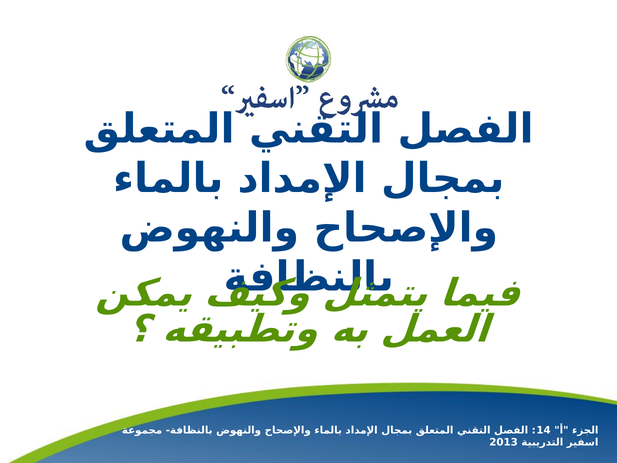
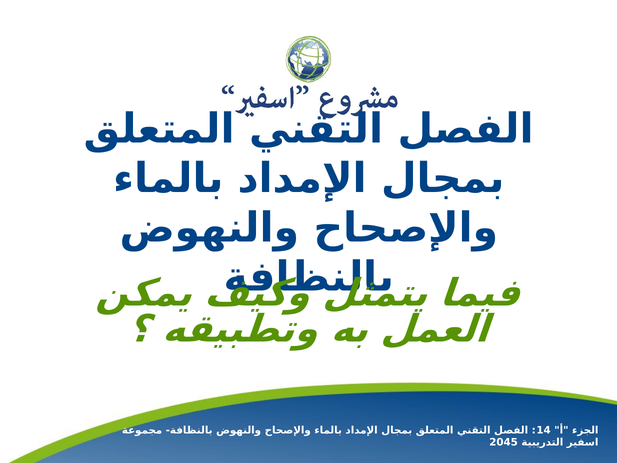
2013: 2013 -> 2045
